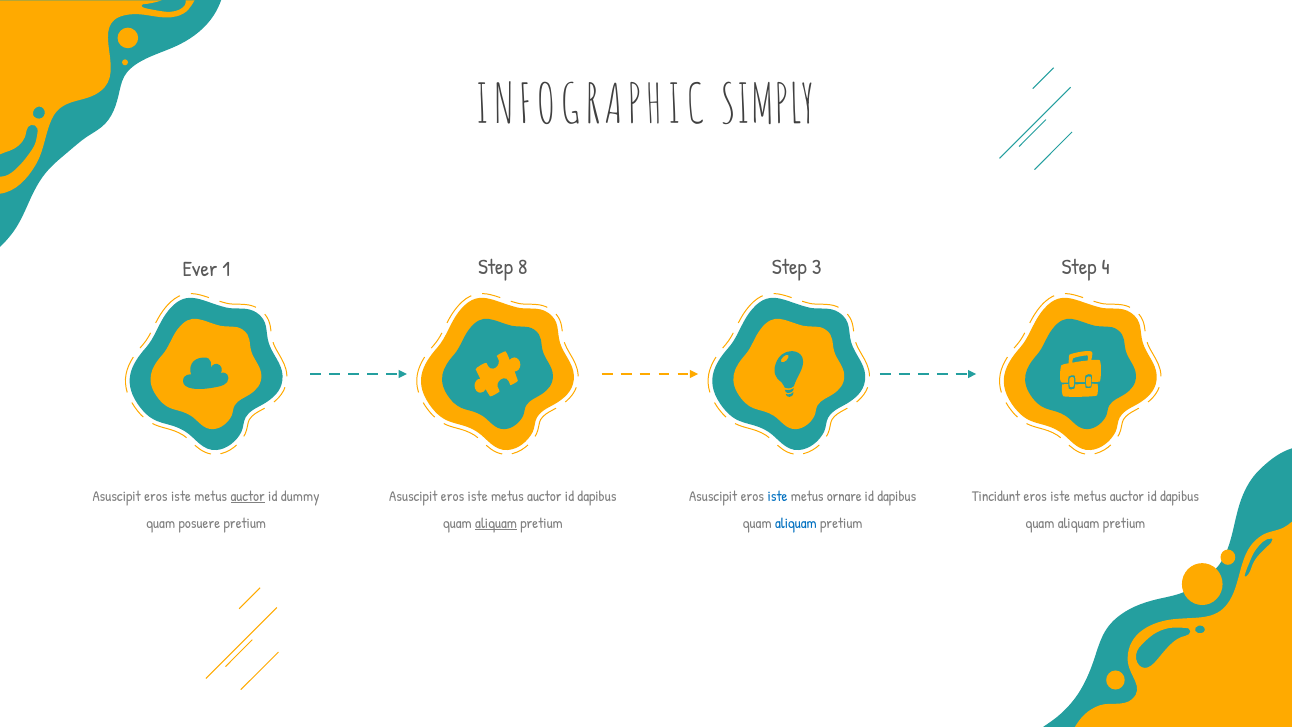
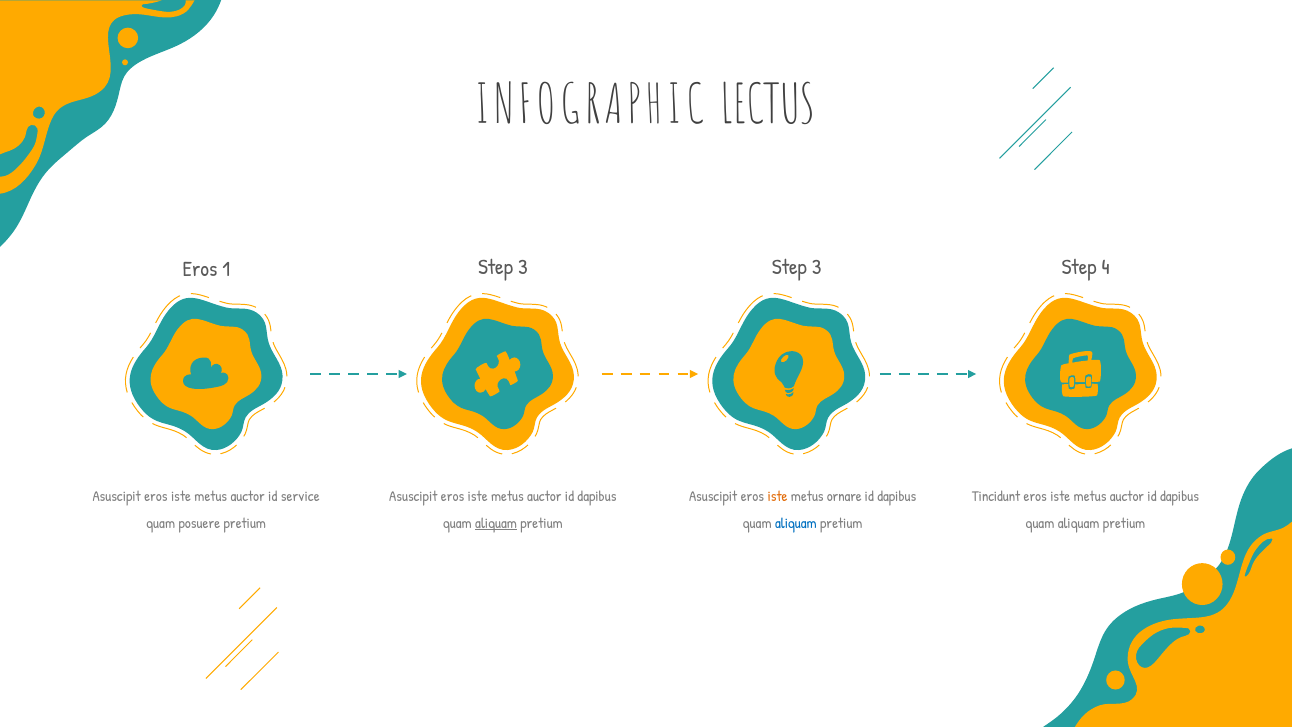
SIMPLY: SIMPLY -> LECTUS
8 at (523, 267): 8 -> 3
Ever at (200, 269): Ever -> Eros
auctor at (248, 496) underline: present -> none
dummy: dummy -> service
iste at (778, 496) colour: blue -> orange
